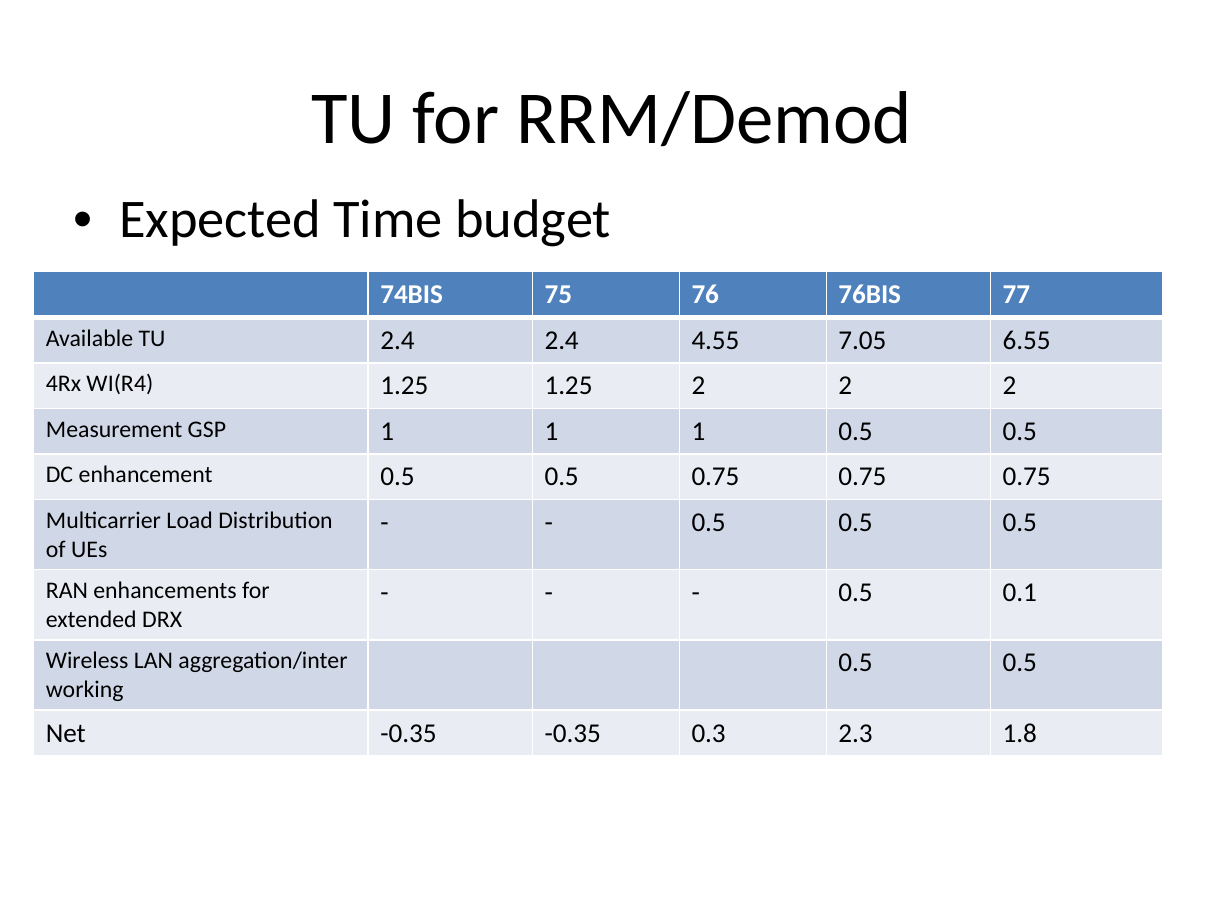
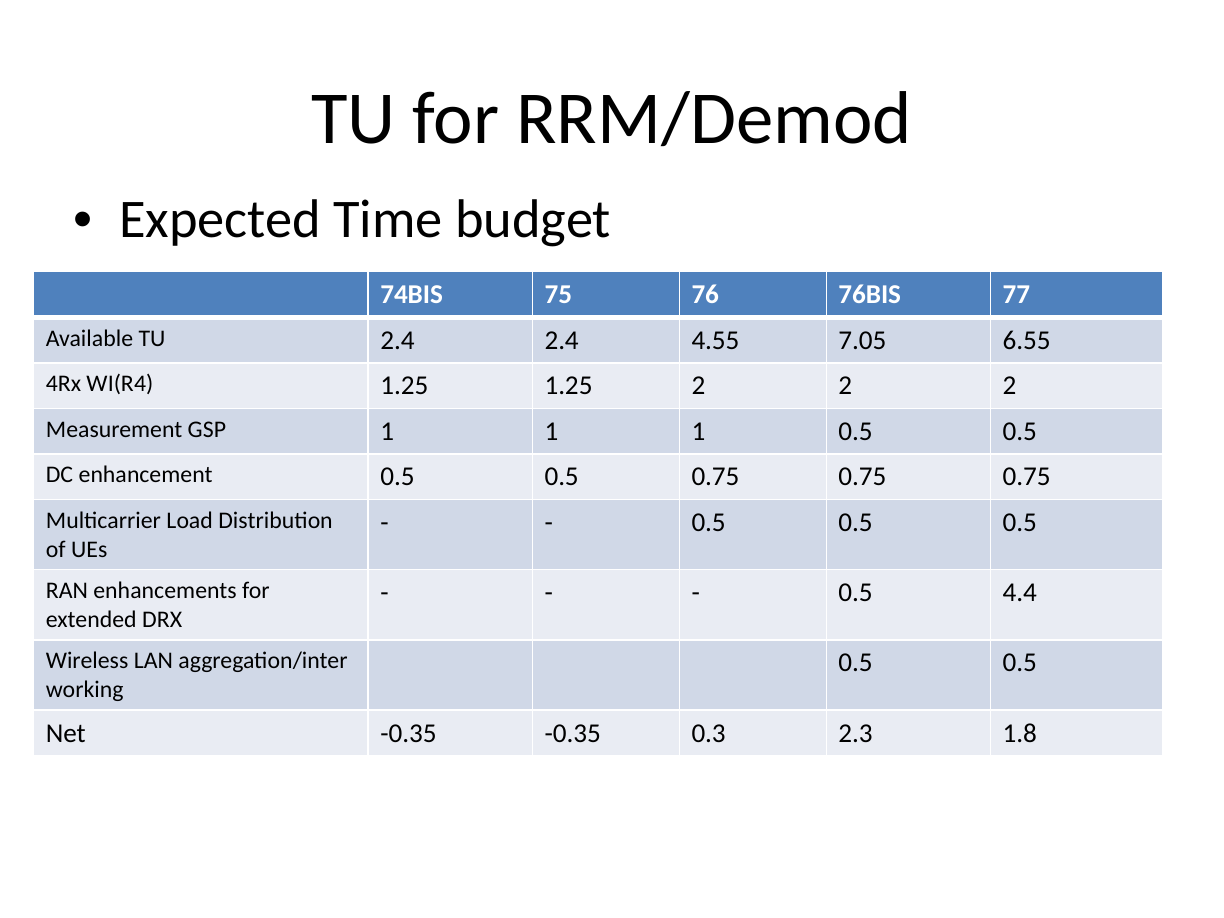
0.1: 0.1 -> 4.4
